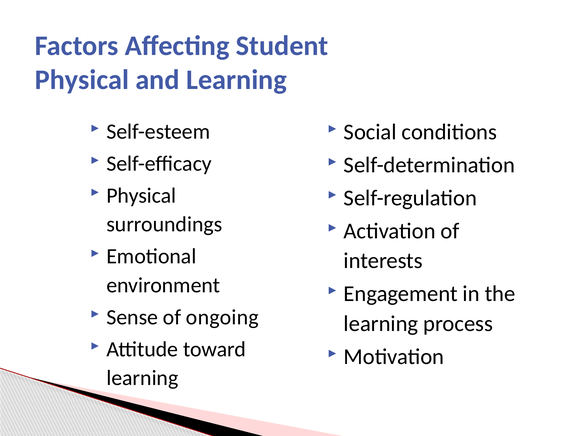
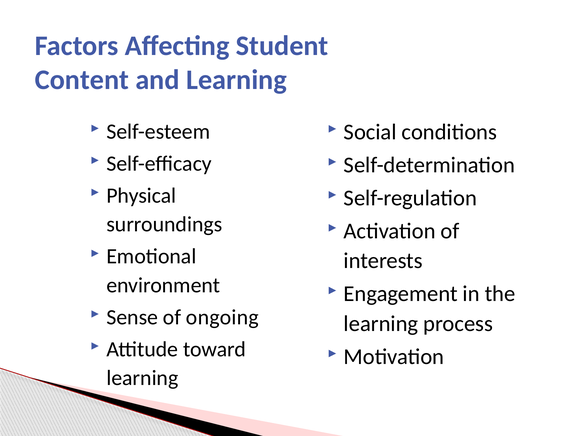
Physical at (82, 80): Physical -> Content
